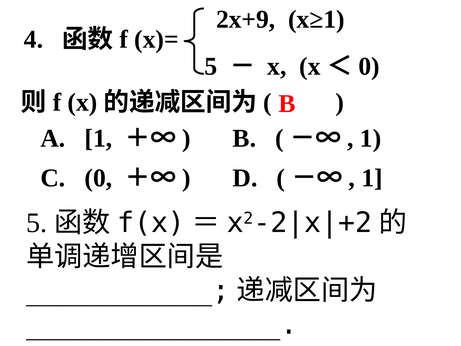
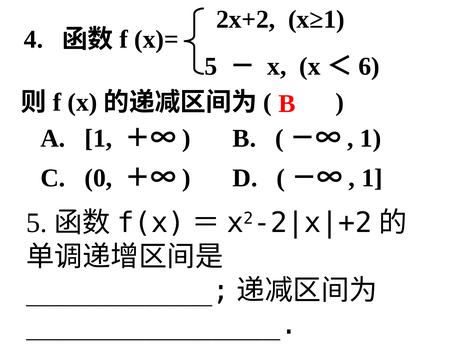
2x+9: 2x+9 -> 2x+2
0 at (369, 66): 0 -> 6
